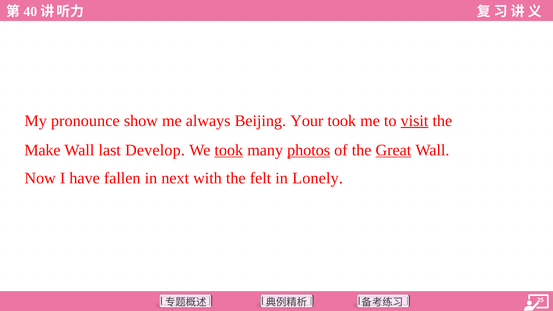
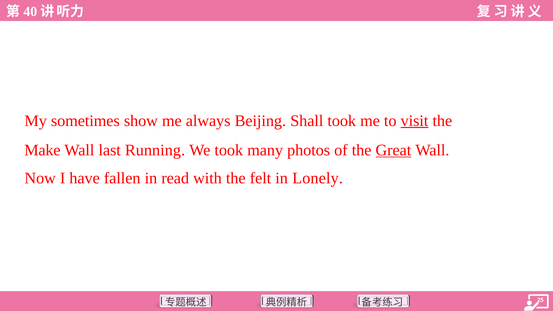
pronounce: pronounce -> sometimes
Your: Your -> Shall
Develop: Develop -> Running
took at (229, 150) underline: present -> none
photos underline: present -> none
next: next -> read
